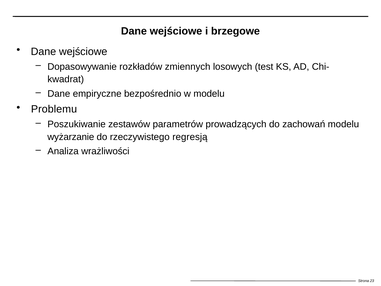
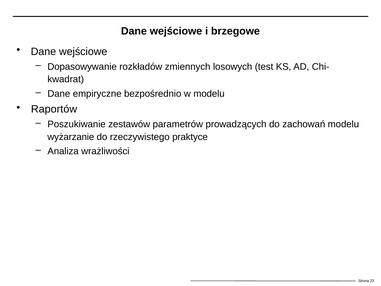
Problemu: Problemu -> Raportów
regresją: regresją -> praktyce
